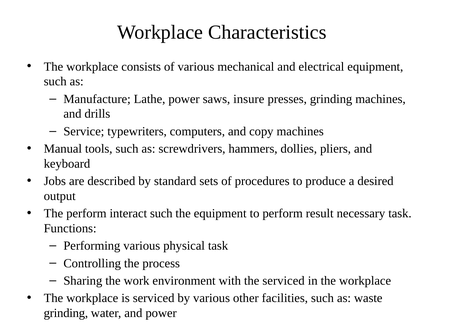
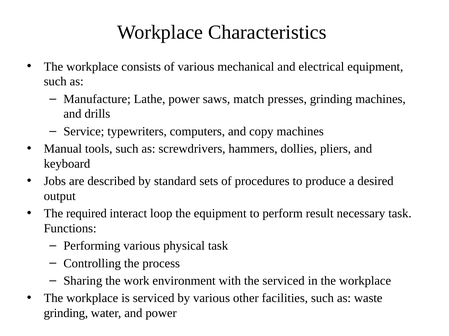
insure: insure -> match
The perform: perform -> required
interact such: such -> loop
